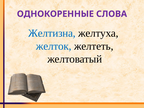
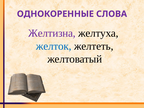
Желтизна colour: blue -> purple
